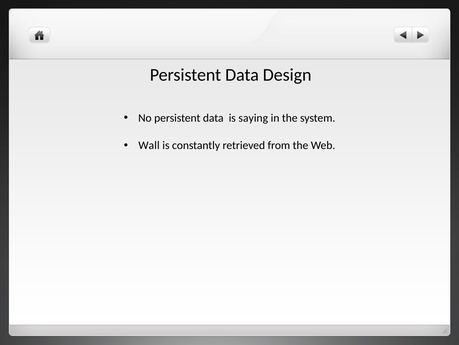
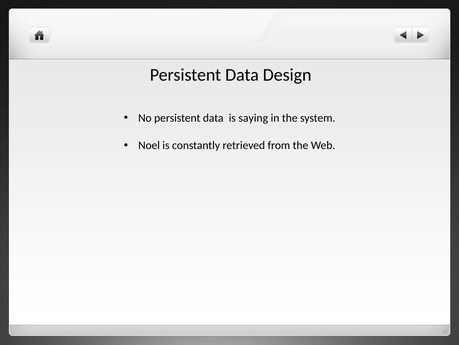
Wall: Wall -> Noel
